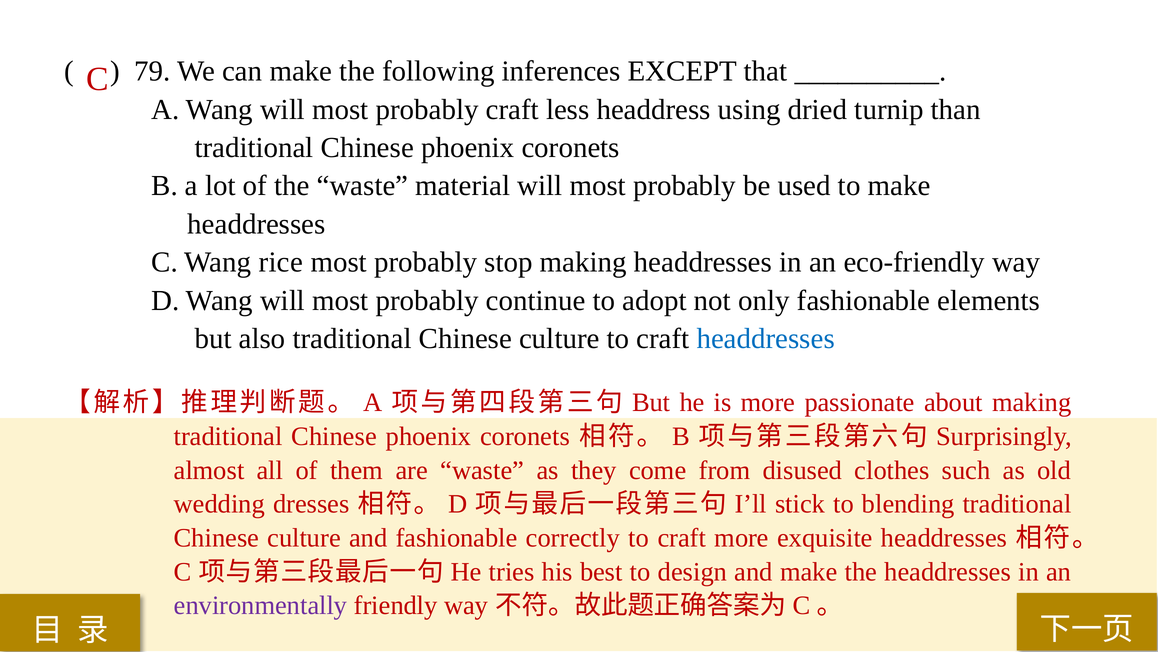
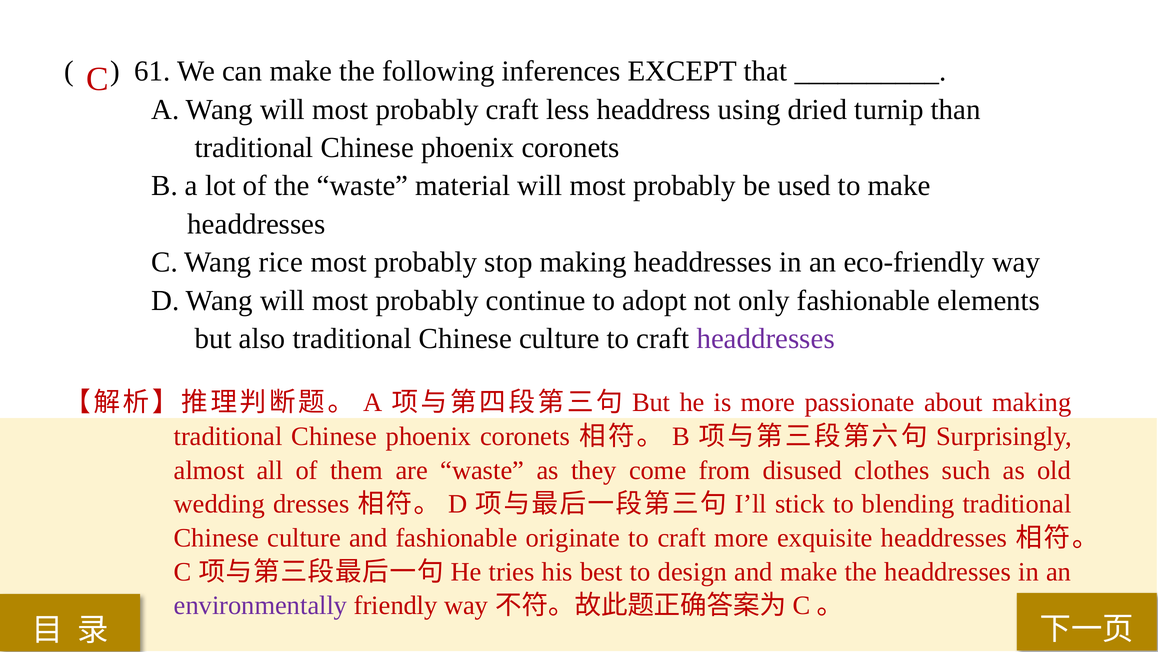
79: 79 -> 61
headdresses at (766, 338) colour: blue -> purple
correctly: correctly -> originate
